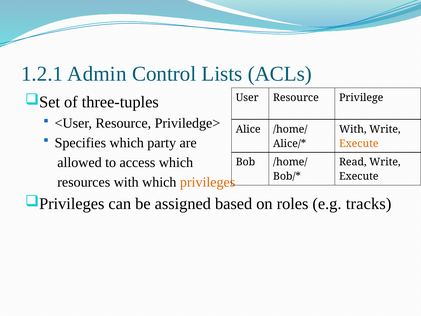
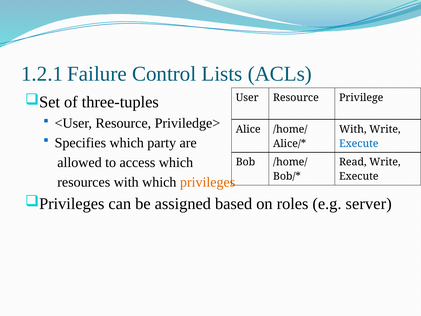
Admin: Admin -> Failure
Execute at (359, 143) colour: orange -> blue
tracks: tracks -> server
